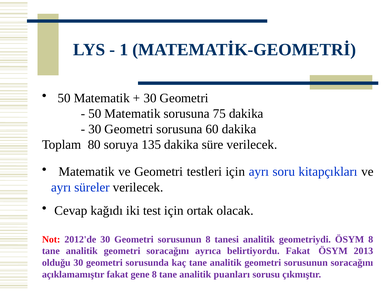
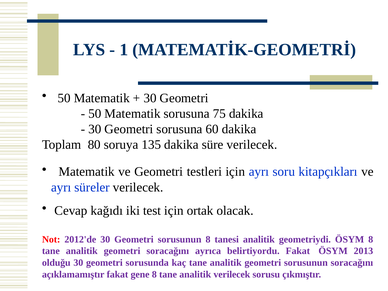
analitik puanları: puanları -> verilecek
